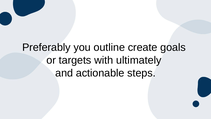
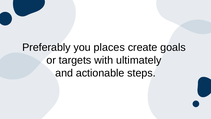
outline: outline -> places
